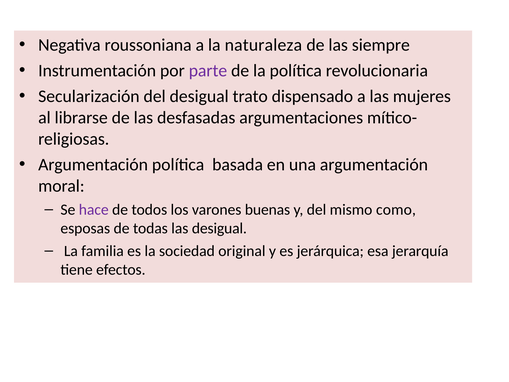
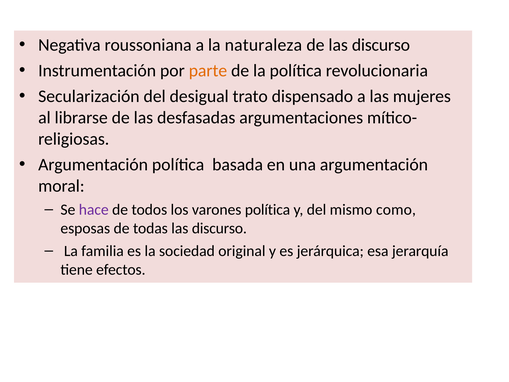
de las siempre: siempre -> discurso
parte colour: purple -> orange
varones buenas: buenas -> política
todas las desigual: desigual -> discurso
